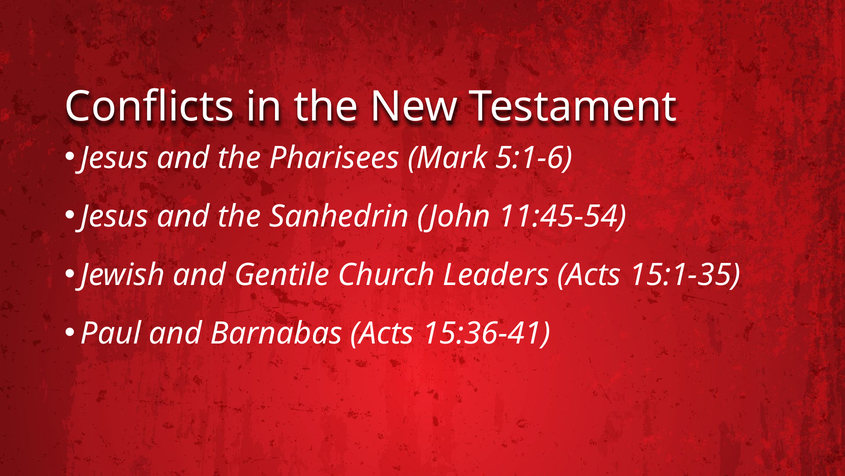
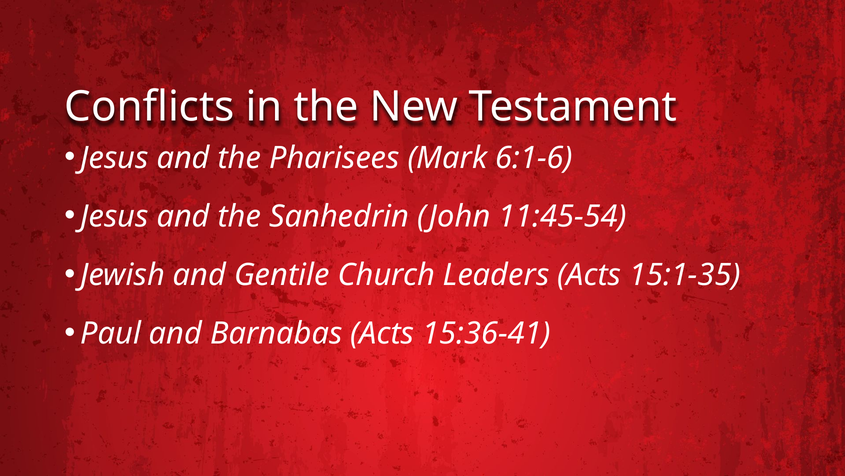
5:1-6: 5:1-6 -> 6:1-6
